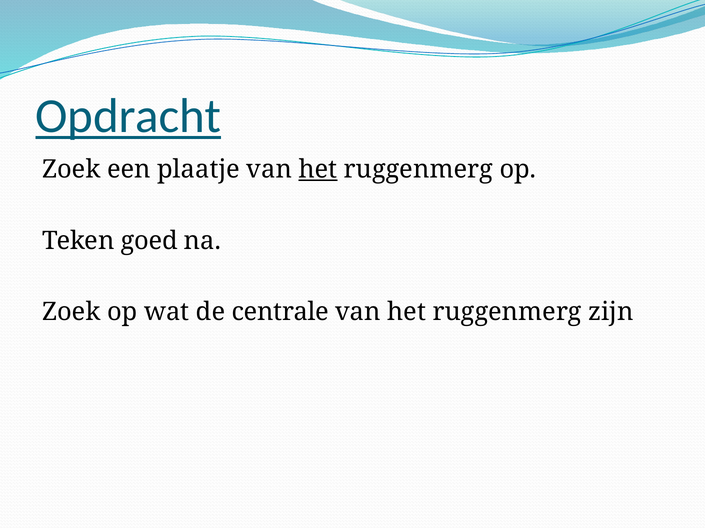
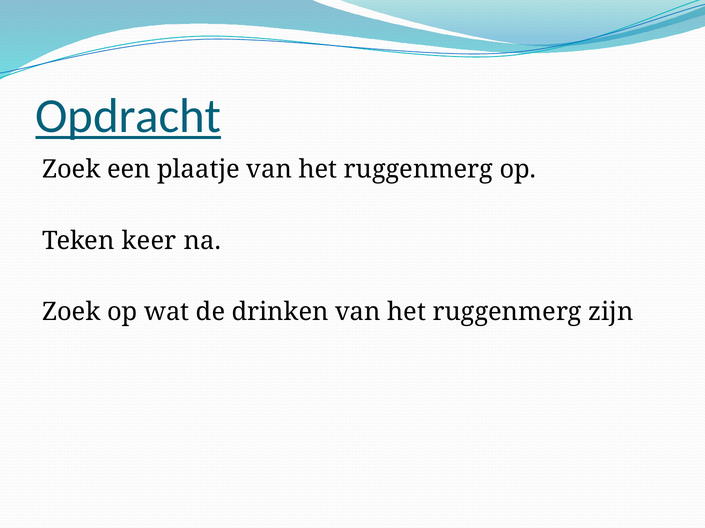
het at (318, 170) underline: present -> none
goed: goed -> keer
centrale: centrale -> drinken
